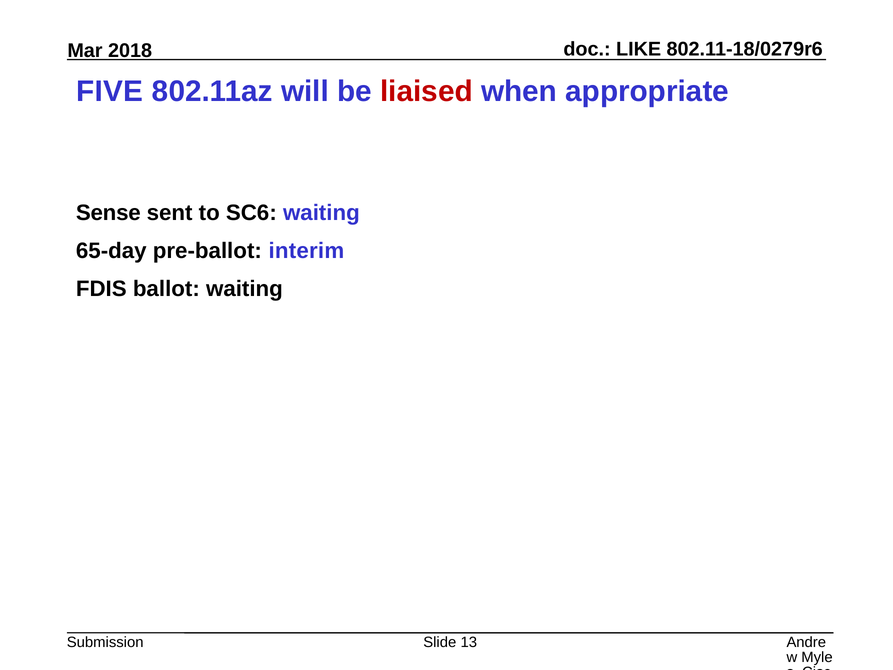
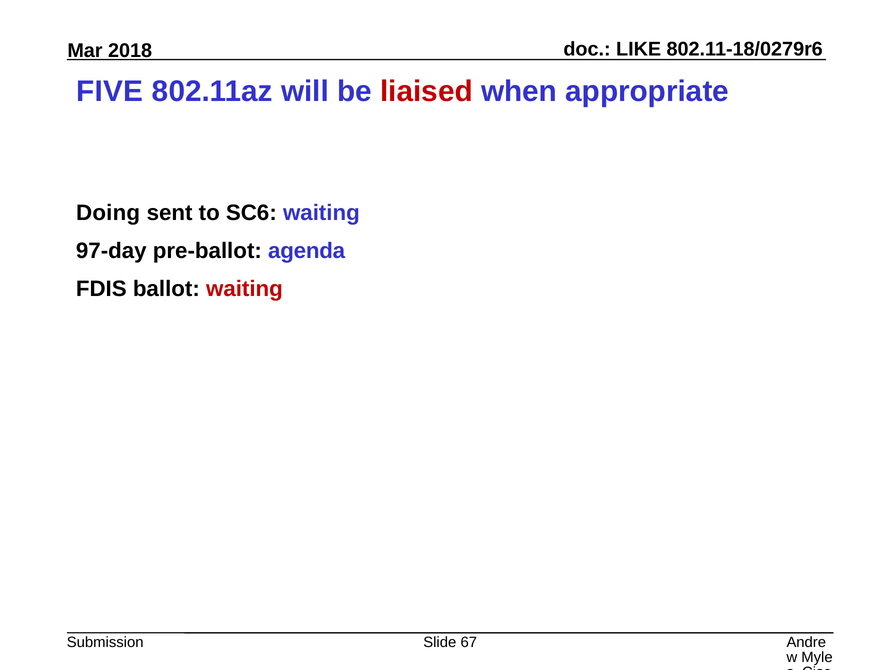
Sense: Sense -> Doing
65-day: 65-day -> 97-day
interim: interim -> agenda
waiting at (244, 289) colour: black -> red
13: 13 -> 67
